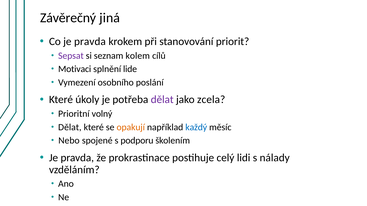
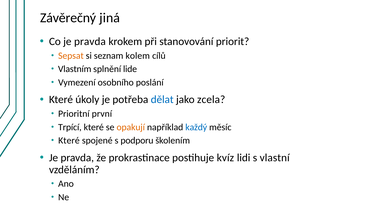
Sepsat colour: purple -> orange
Motivaci: Motivaci -> Vlastním
dělat at (162, 100) colour: purple -> blue
volný: volný -> první
Dělat at (70, 127): Dělat -> Trpící
Nebo at (69, 141): Nebo -> Které
celý: celý -> kvíz
nálady: nálady -> vlastní
